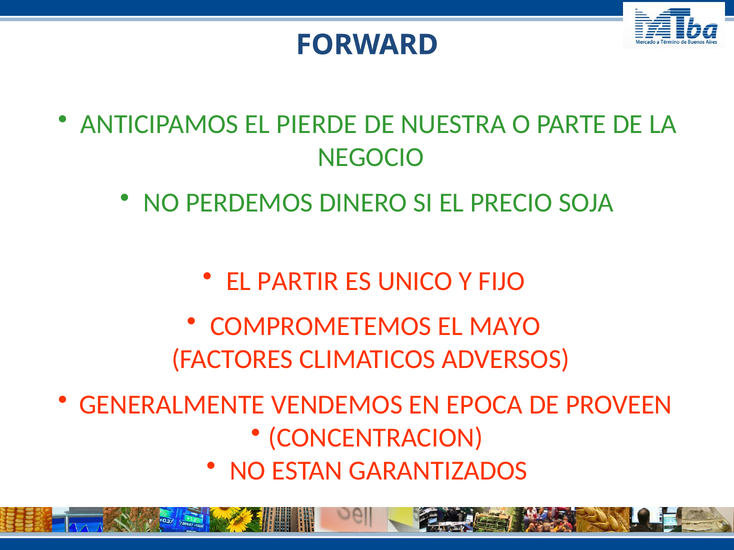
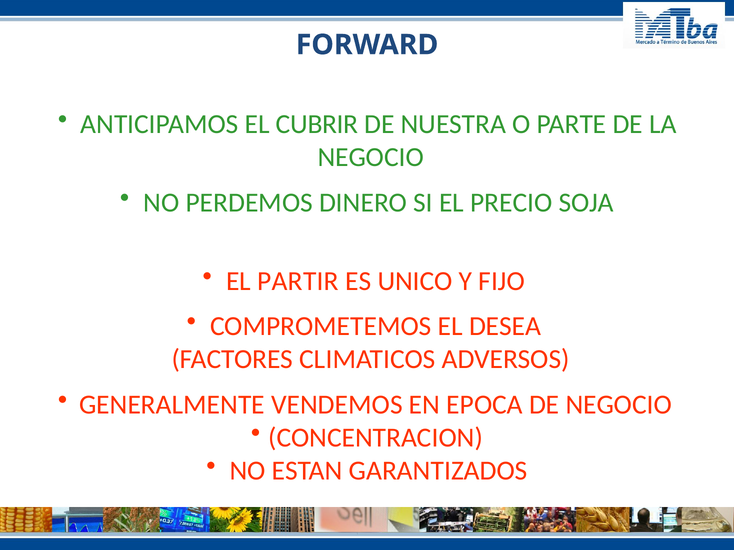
PIERDE: PIERDE -> CUBRIR
MAYO: MAYO -> DESEA
DE PROVEEN: PROVEEN -> NEGOCIO
